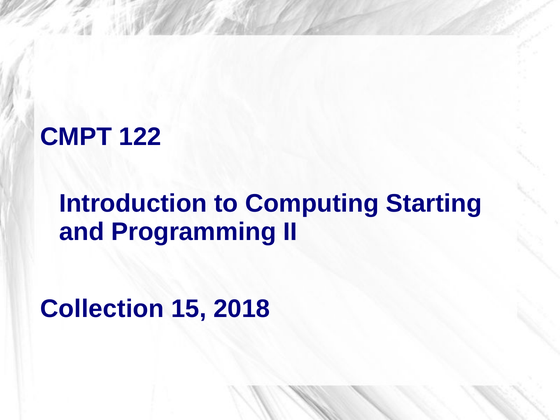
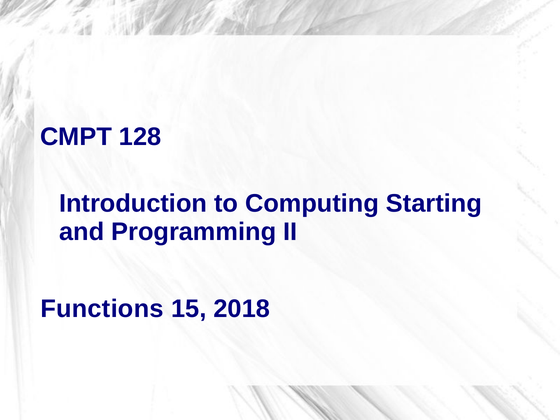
122: 122 -> 128
Collection: Collection -> Functions
